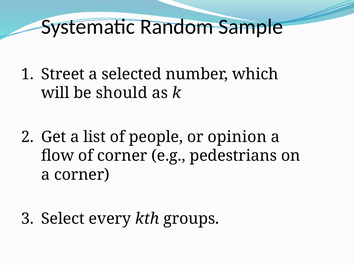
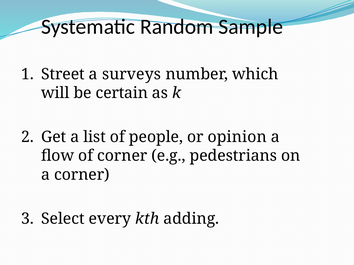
selected: selected -> surveys
should: should -> certain
groups: groups -> adding
